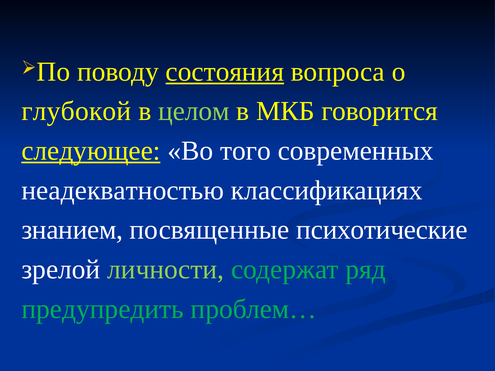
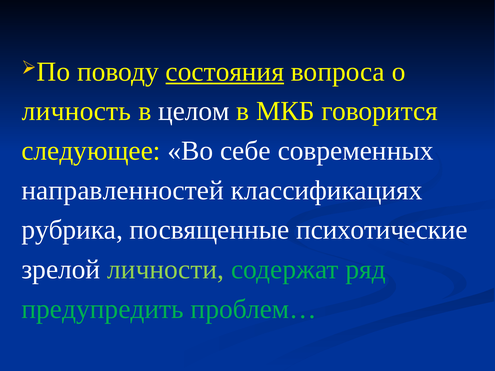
глубокой: глубокой -> личность
целом colour: light green -> white
следующее underline: present -> none
того: того -> себе
неадекватностью: неадекватностью -> направленностей
знанием: знанием -> рубрика
